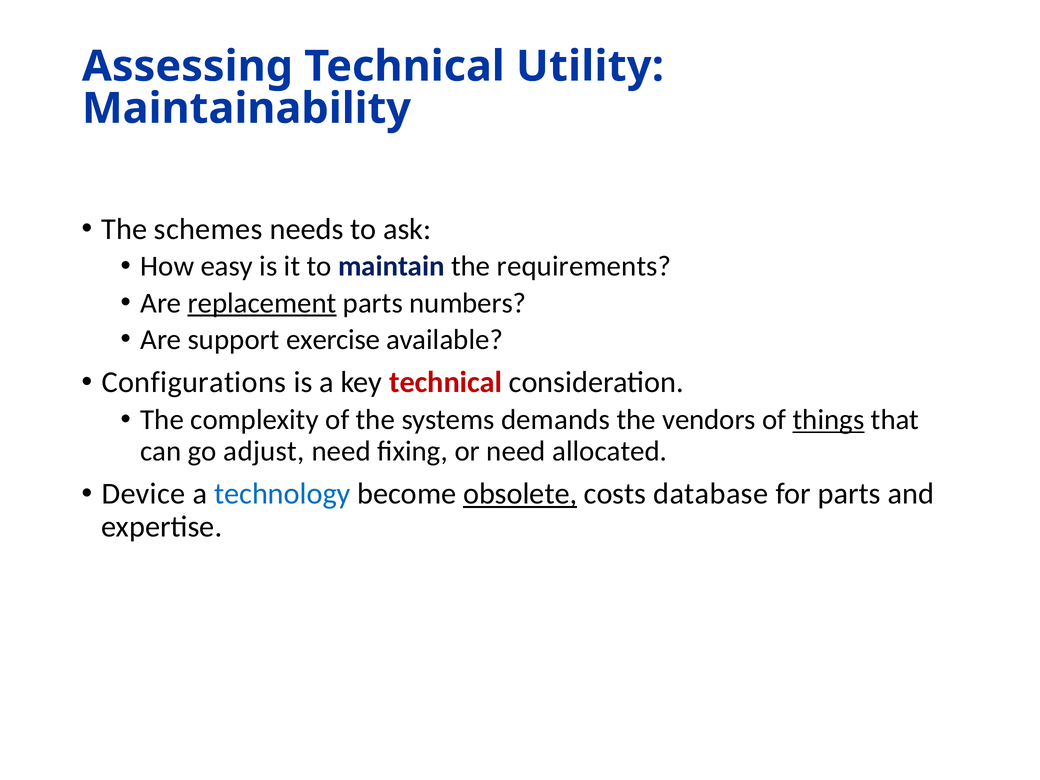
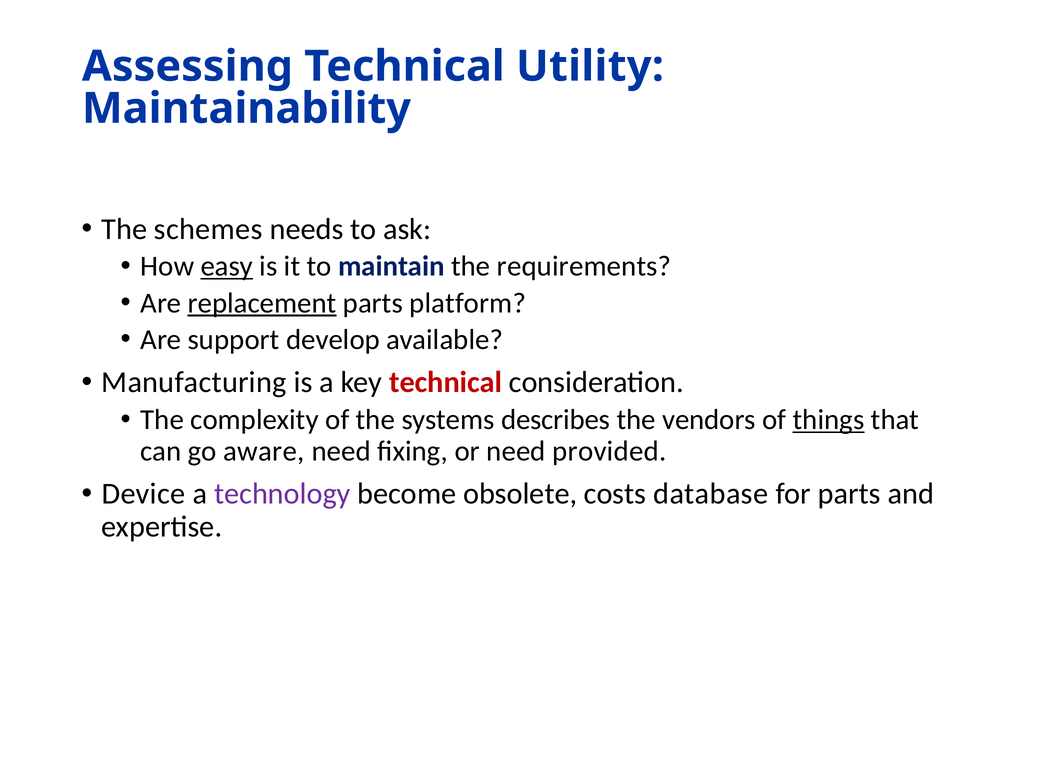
easy underline: none -> present
numbers: numbers -> platform
exercise: exercise -> develop
Configurations: Configurations -> Manufacturing
demands: demands -> describes
adjust: adjust -> aware
allocated: allocated -> provided
technology colour: blue -> purple
obsolete underline: present -> none
